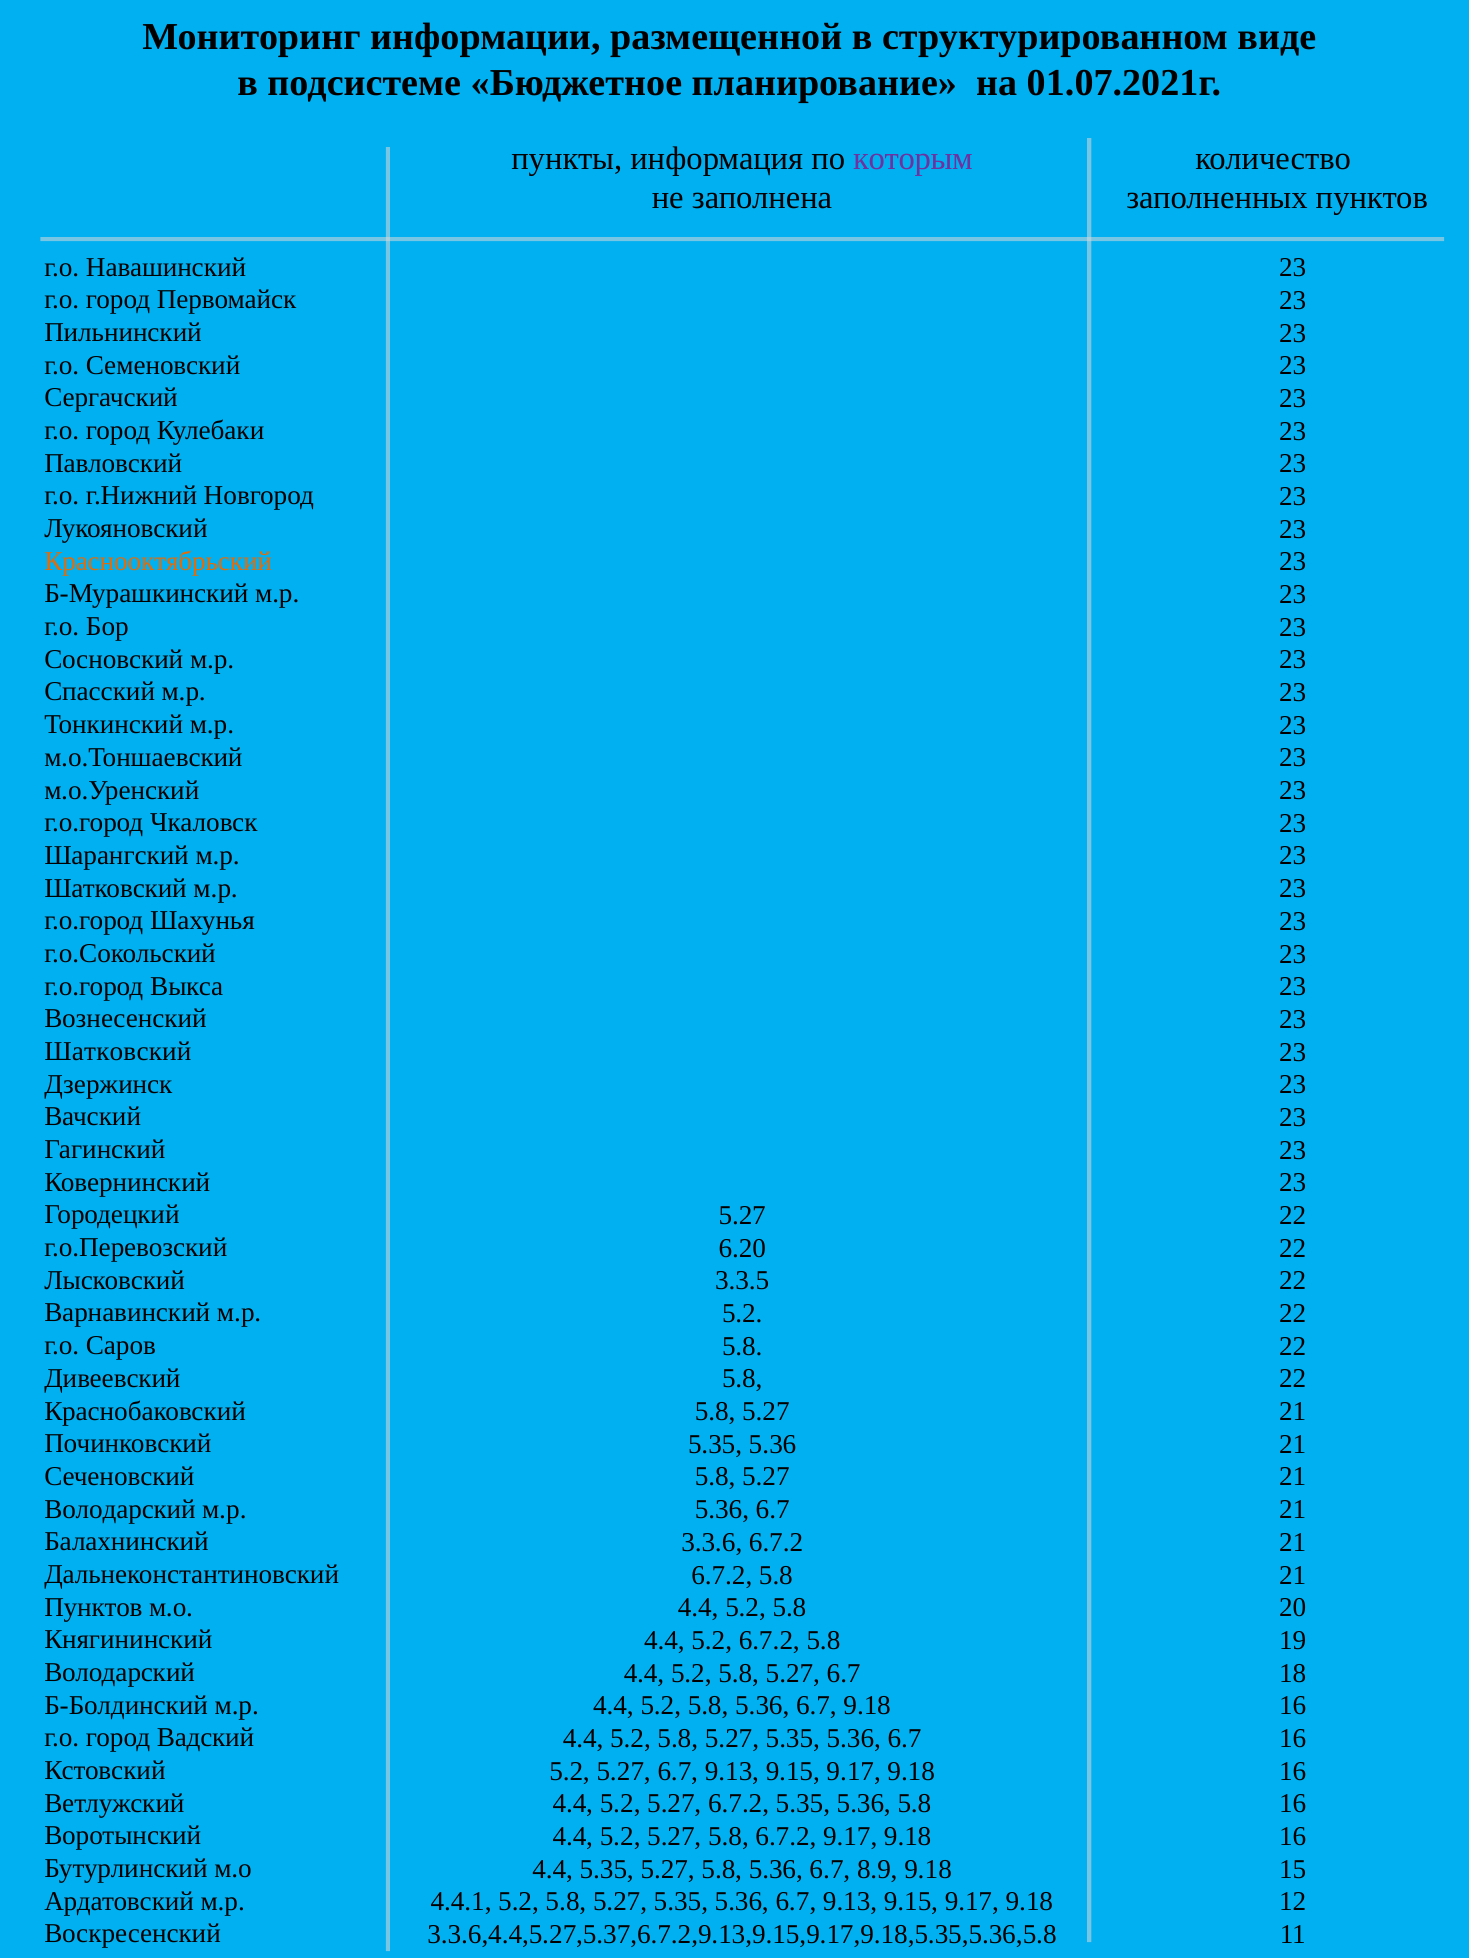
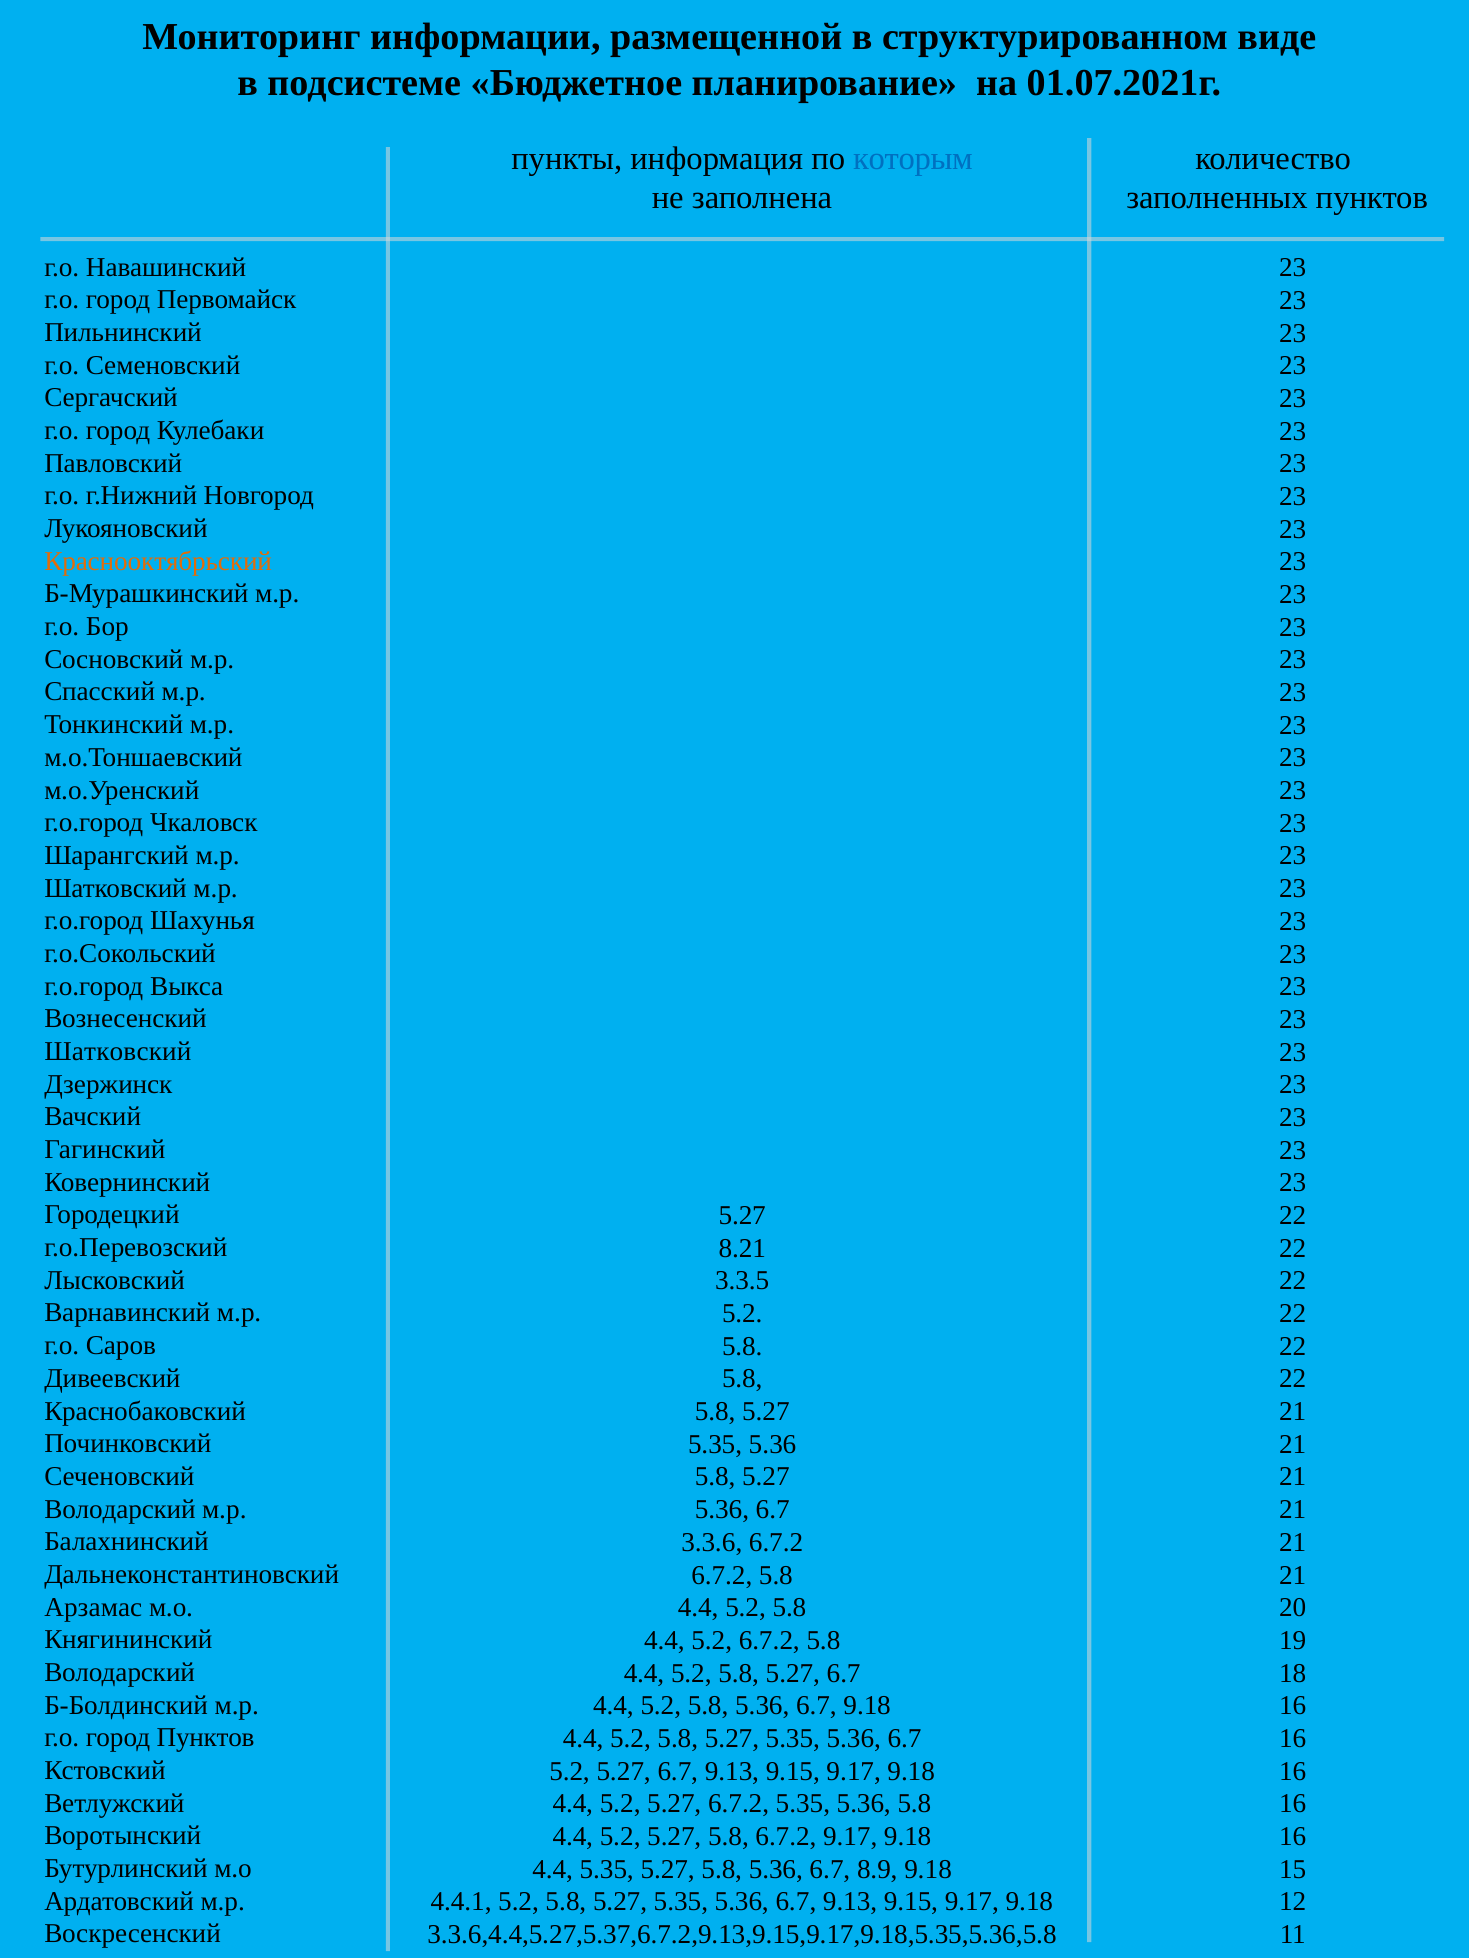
которым colour: purple -> blue
6.20: 6.20 -> 8.21
Пунктов at (93, 1608): Пунктов -> Арзамас
город Вадский: Вадский -> Пунктов
